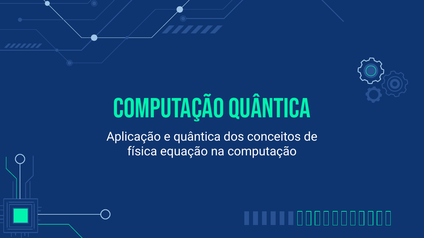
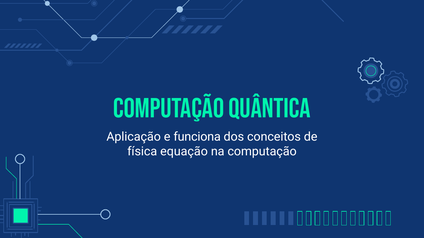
e quântica: quântica -> funciona
